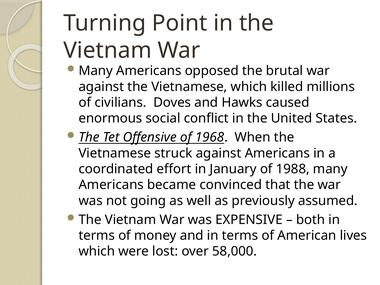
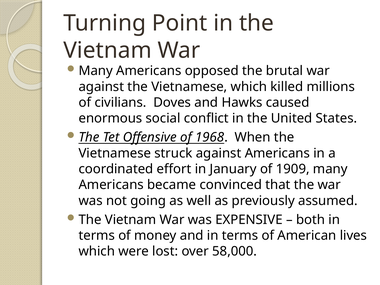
1988: 1988 -> 1909
